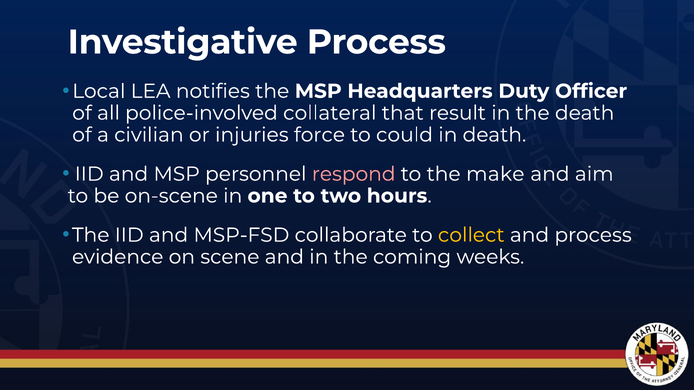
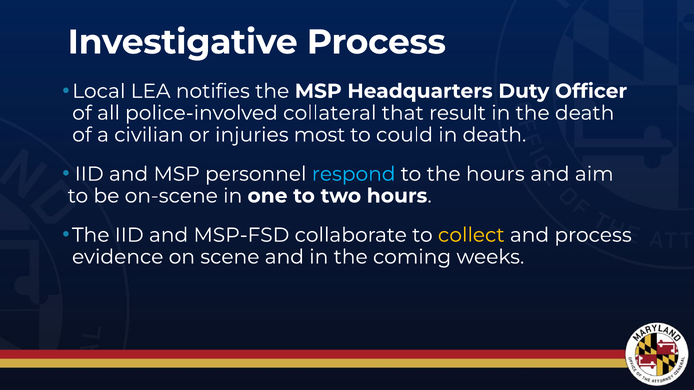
force: force -> most
respond colour: pink -> light blue
the make: make -> hours
